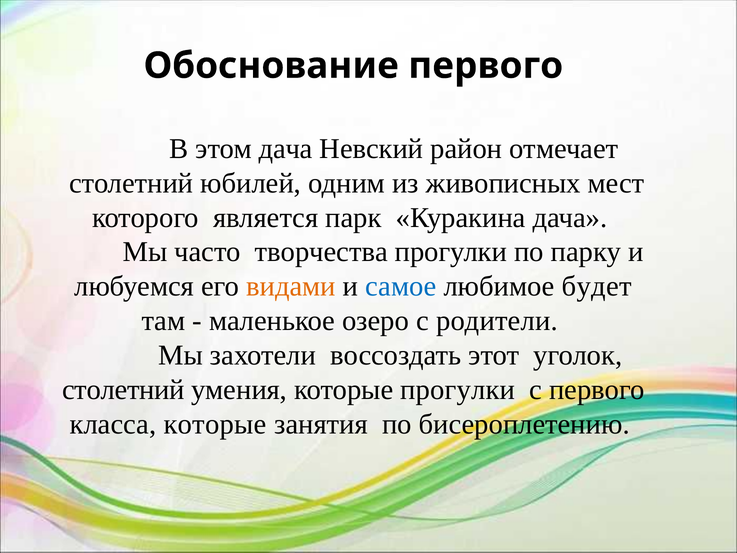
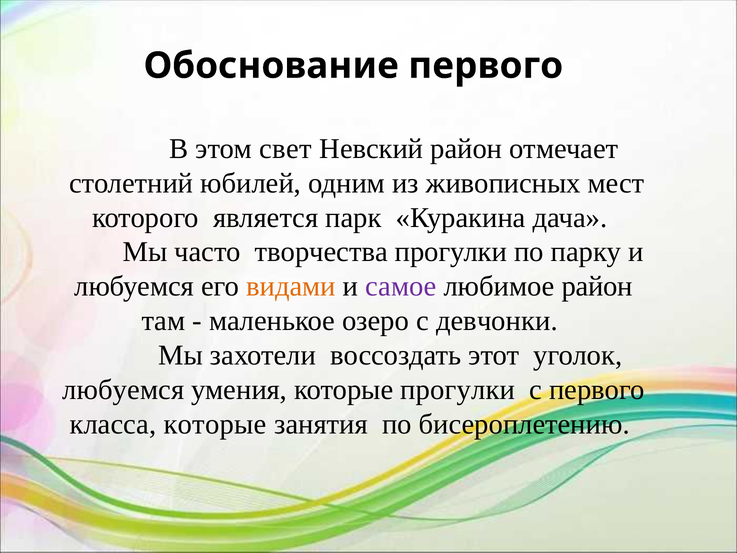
этом дача: дача -> свет
самое colour: blue -> purple
любимое будет: будет -> район
родители: родители -> девчонки
столетний at (123, 390): столетний -> любуемся
